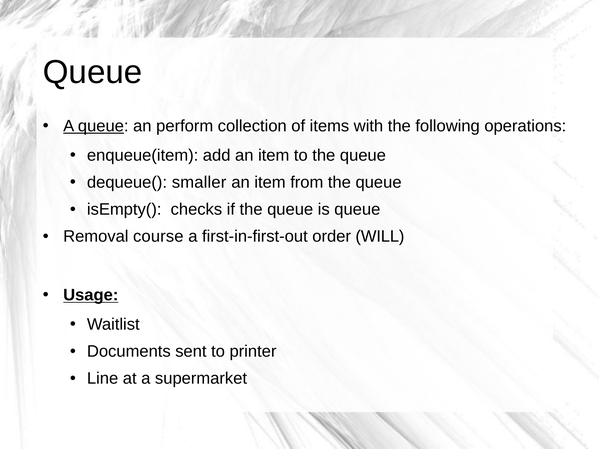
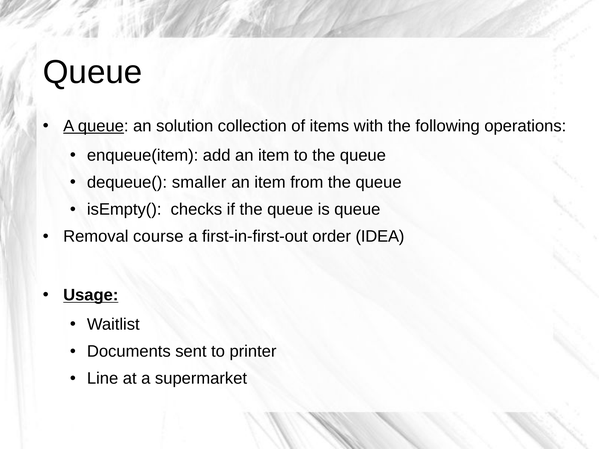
perform: perform -> solution
WILL: WILL -> IDEA
